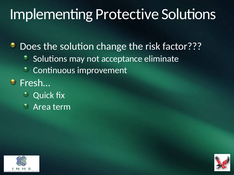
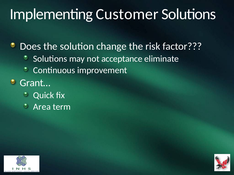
Protective: Protective -> Customer
Fresh…: Fresh… -> Grant…
